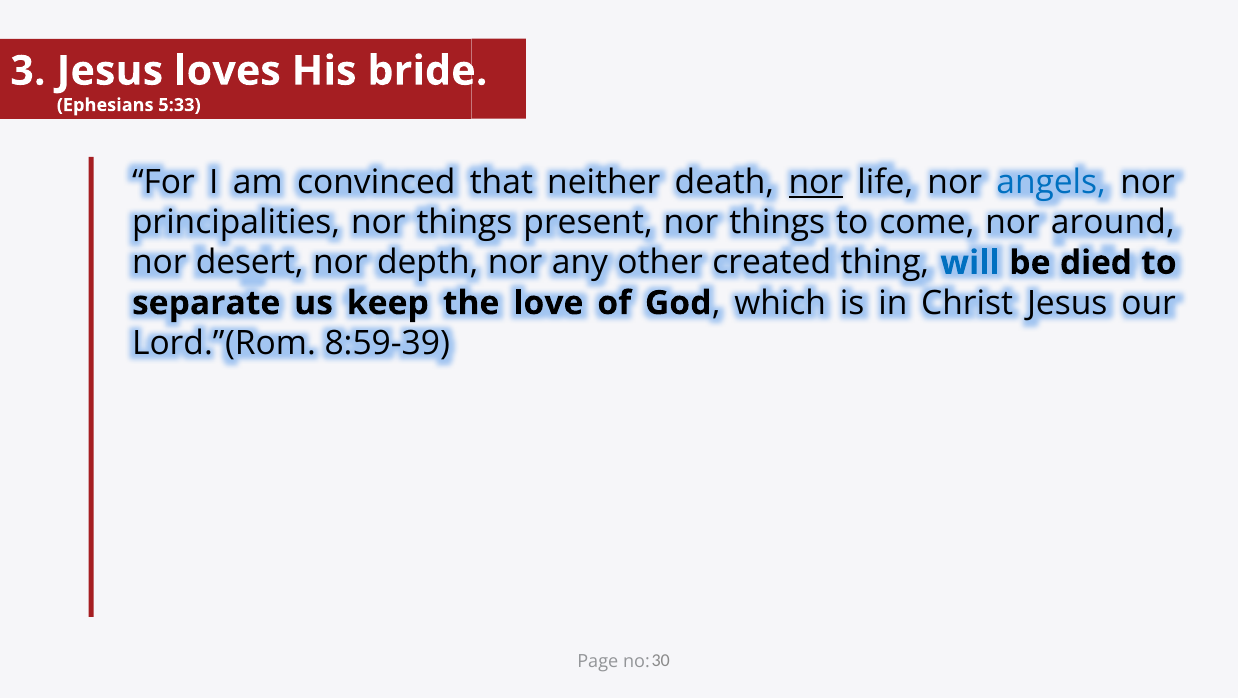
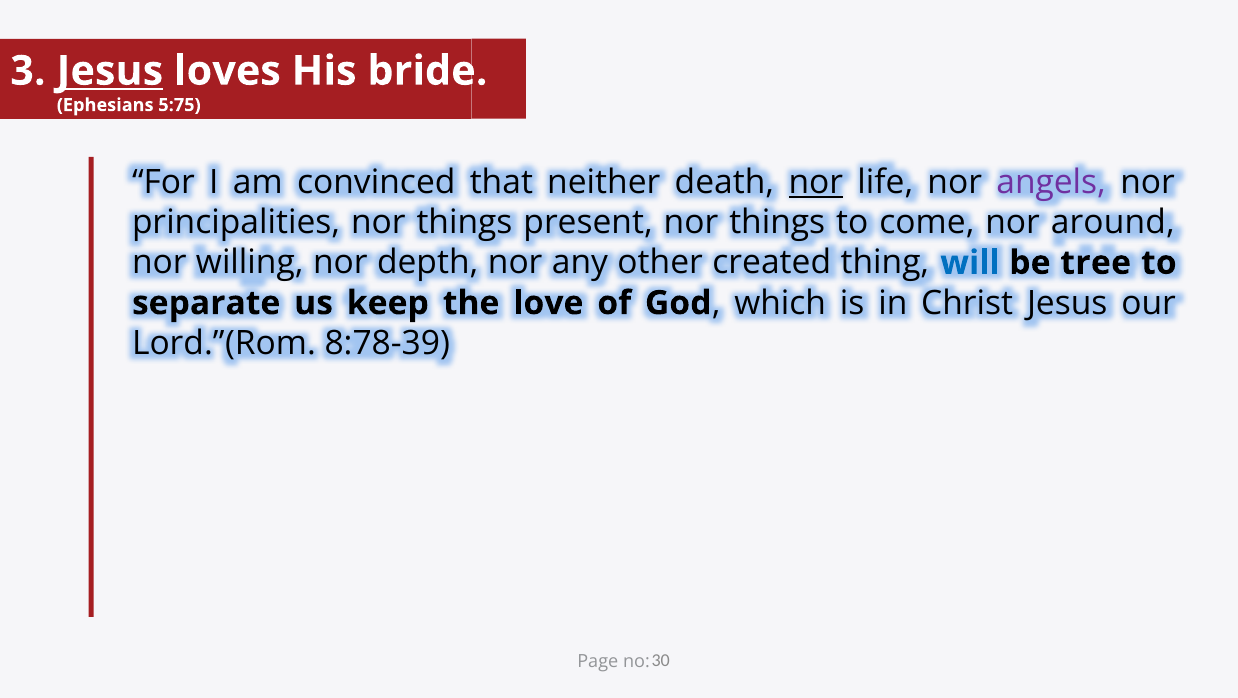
Jesus at (110, 71) underline: none -> present
5:33: 5:33 -> 5:75
angels colour: blue -> purple
desert: desert -> willing
died: died -> tree
8:59-39: 8:59-39 -> 8:78-39
